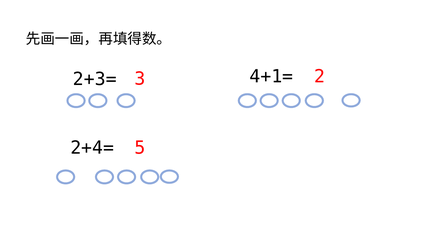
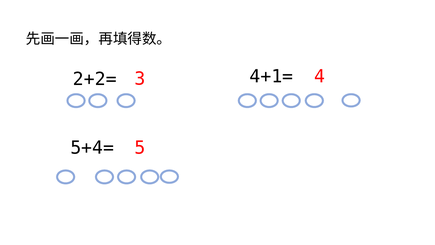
2: 2 -> 4
2+3=: 2+3= -> 2+2=
2+4=: 2+4= -> 5+4=
